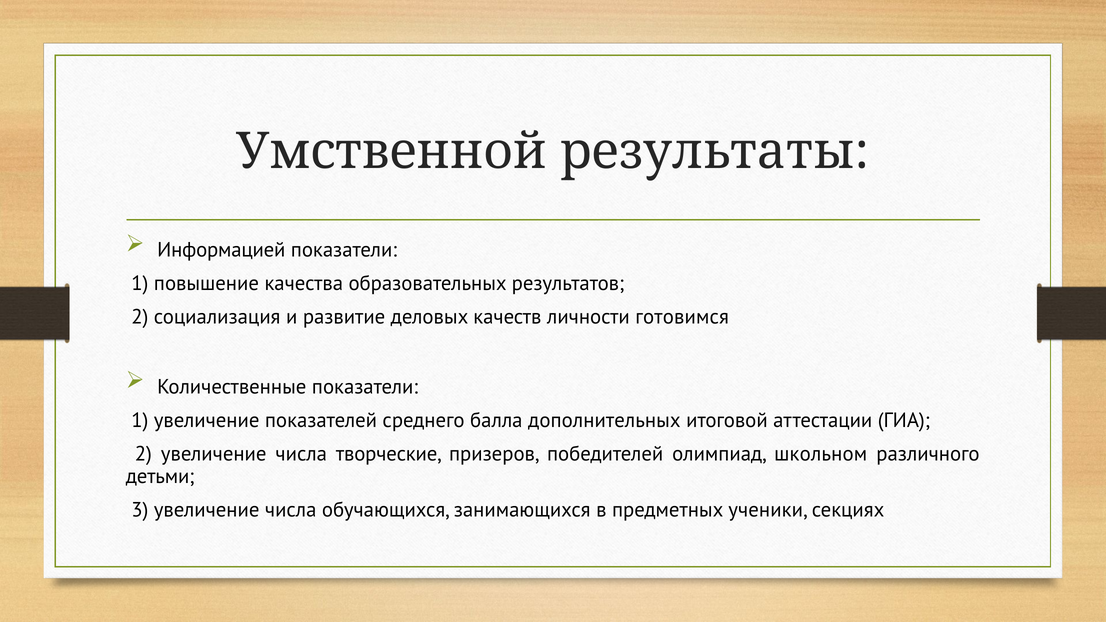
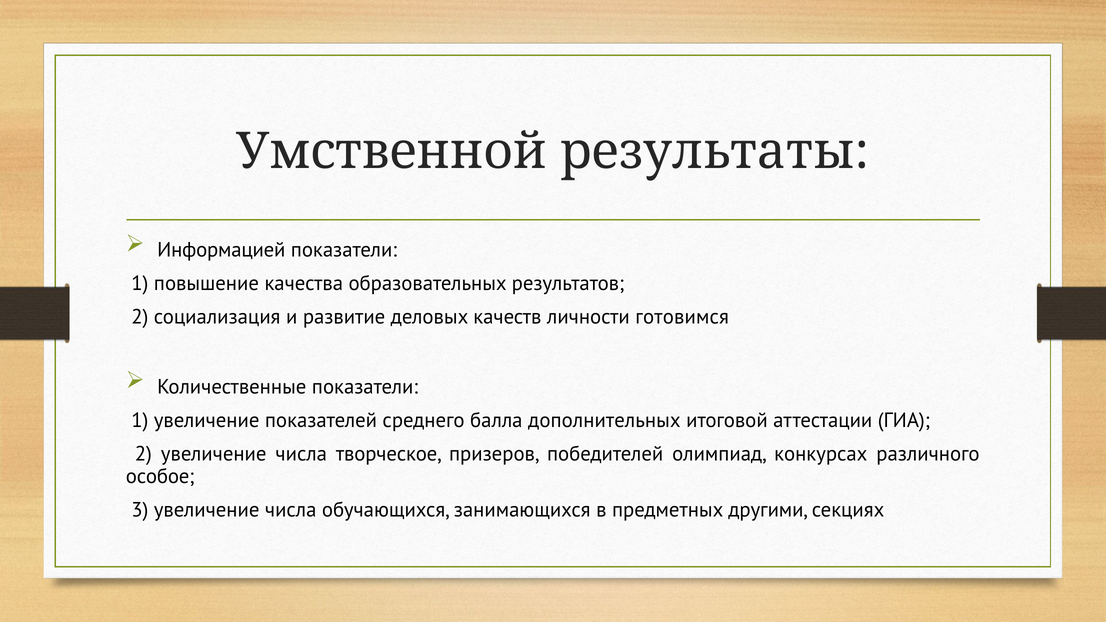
творческие: творческие -> творческое
школьном: школьном -> конкурсах
детьми: детьми -> особое
ученики: ученики -> другими
